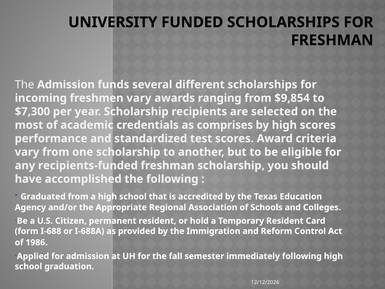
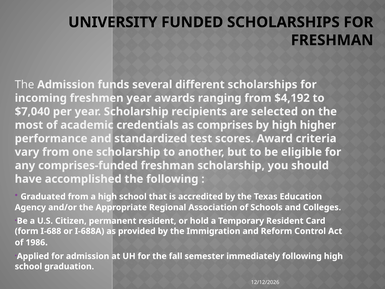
freshmen vary: vary -> year
$9,854: $9,854 -> $4,192
$7,300: $7,300 -> $7,040
high scores: scores -> higher
recipients-funded: recipients-funded -> comprises-funded
